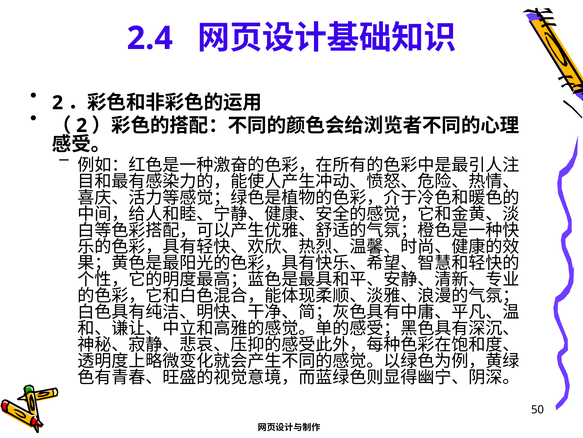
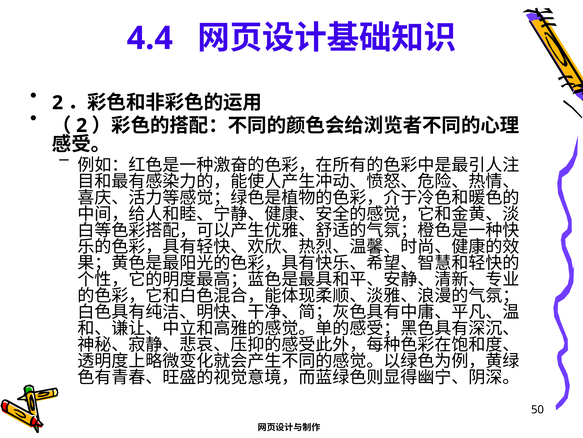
2.4: 2.4 -> 4.4
